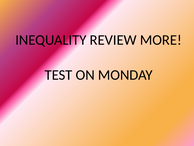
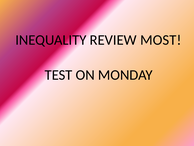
MORE: MORE -> MOST
